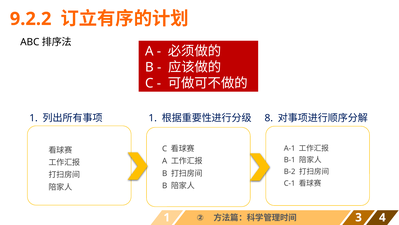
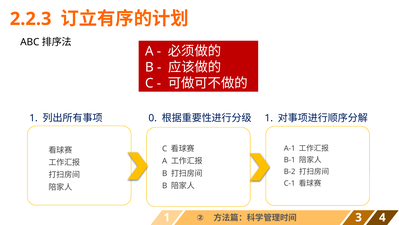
9.2.2: 9.2.2 -> 2.2.3
1 at (153, 118): 1 -> 0
8 at (269, 118): 8 -> 1
